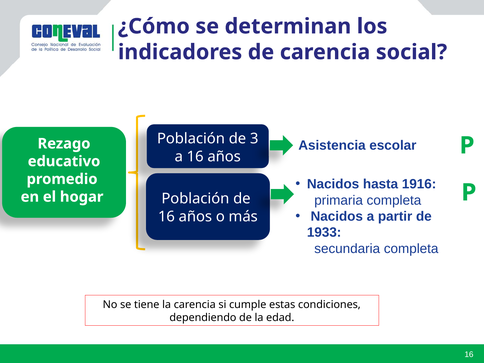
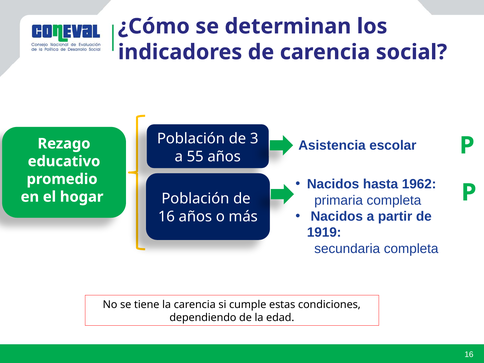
a 16: 16 -> 55
1916: 1916 -> 1962
1933: 1933 -> 1919
